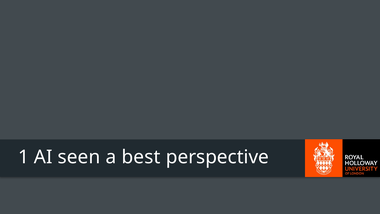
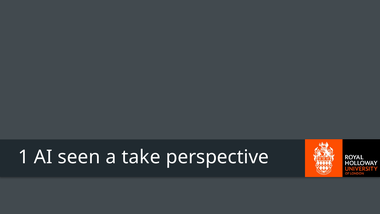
best: best -> take
